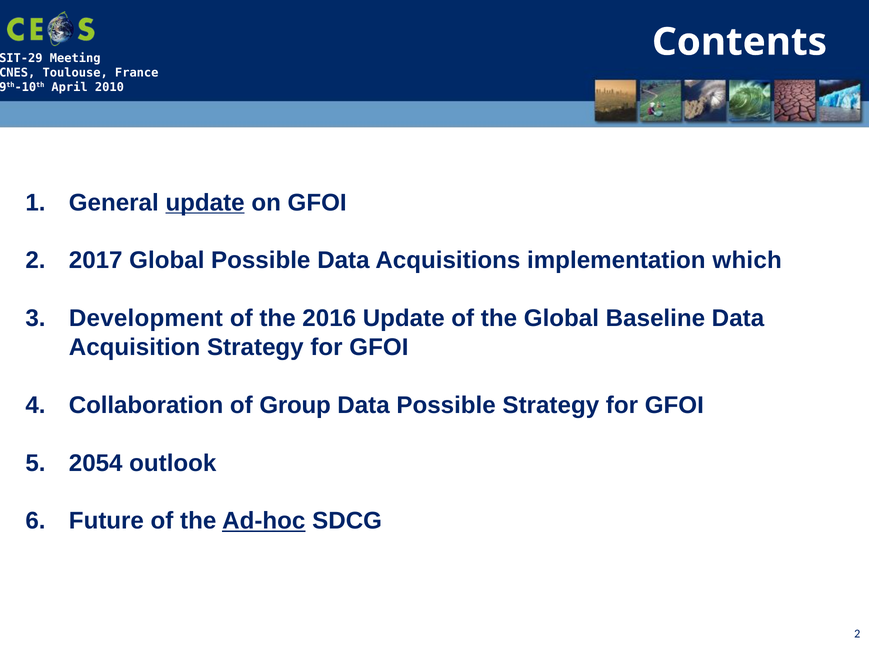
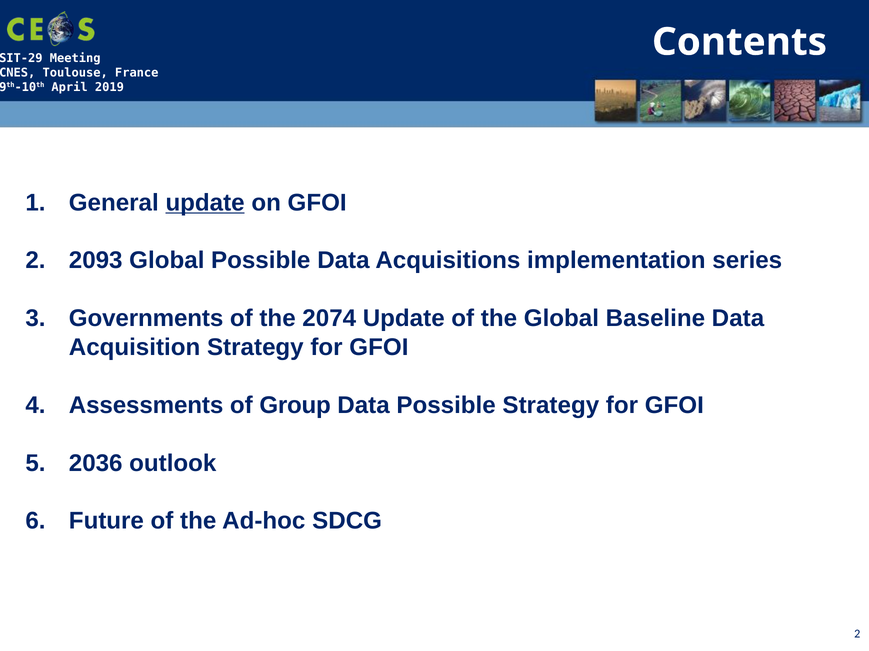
2010: 2010 -> 2019
2017: 2017 -> 2093
which: which -> series
Development: Development -> Governments
2016: 2016 -> 2074
Collaboration: Collaboration -> Assessments
2054: 2054 -> 2036
Ad-hoc underline: present -> none
